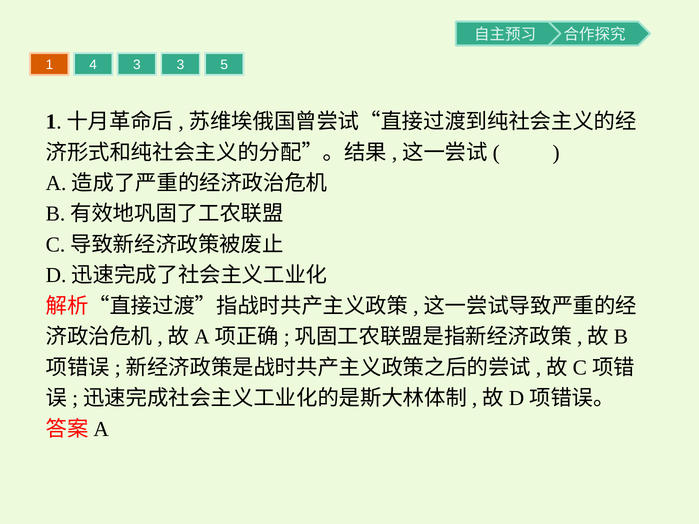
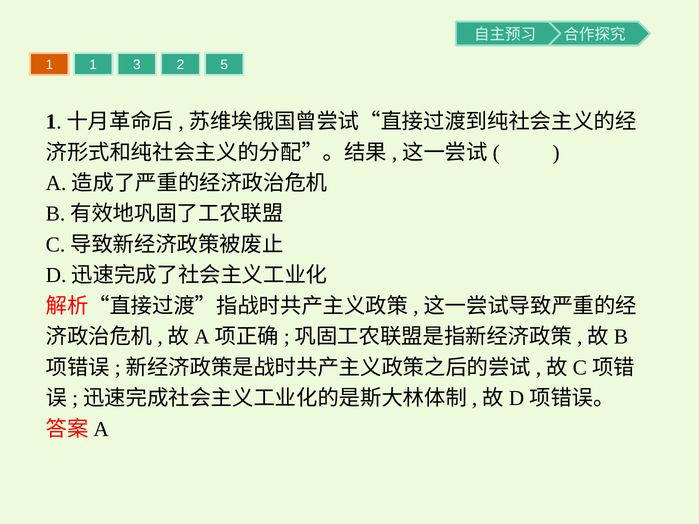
1 4: 4 -> 1
3 3: 3 -> 2
